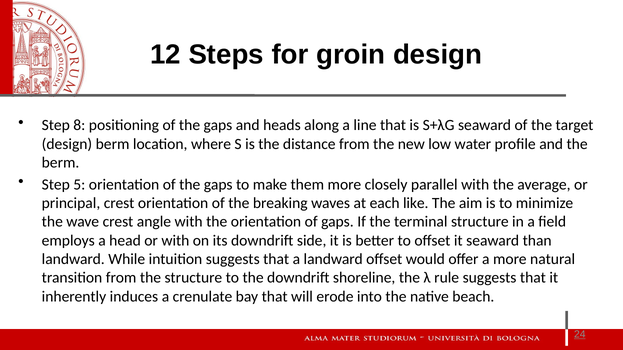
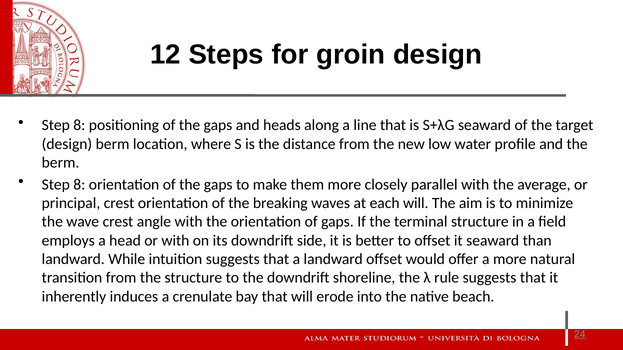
5 at (79, 185): 5 -> 8
each like: like -> will
